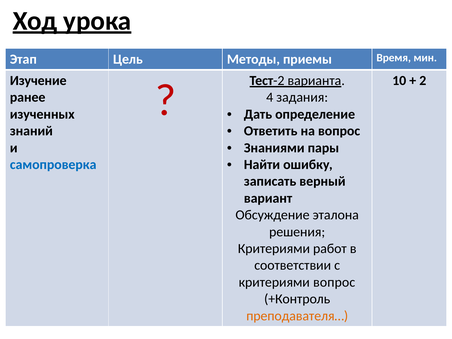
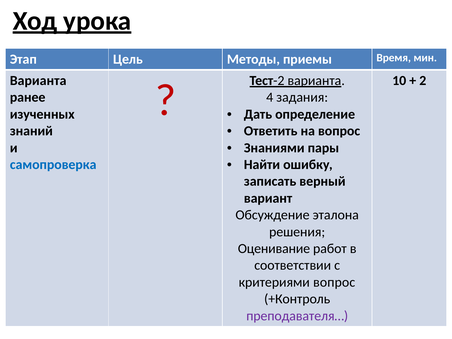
Изучение at (38, 81): Изучение -> Варианта
Критериями at (274, 249): Критериями -> Оценивание
преподавателя… colour: orange -> purple
